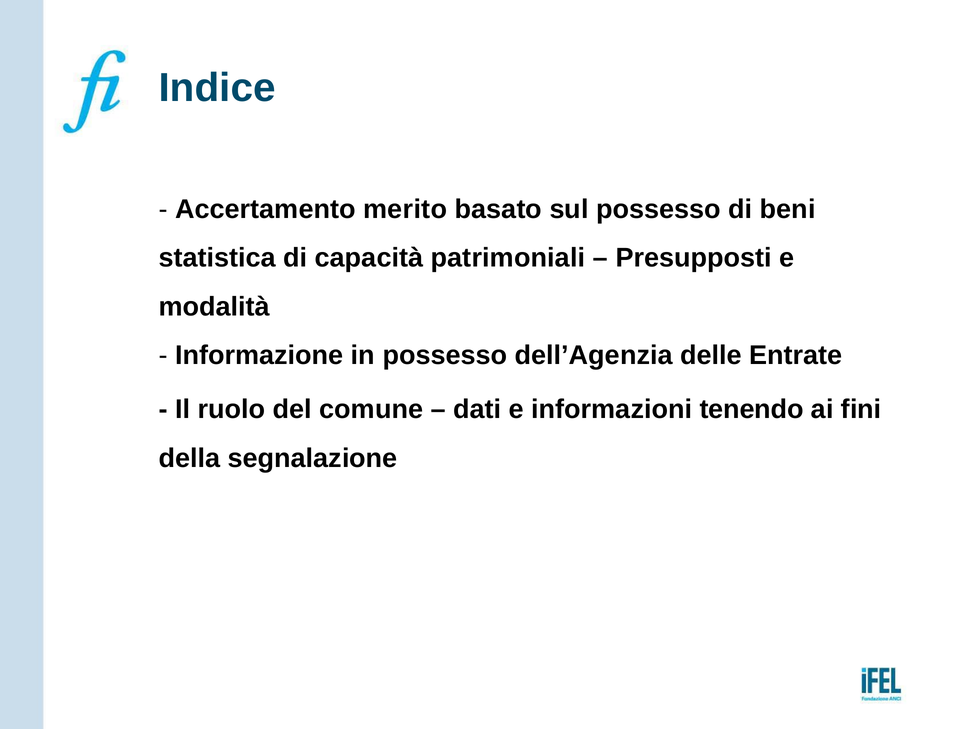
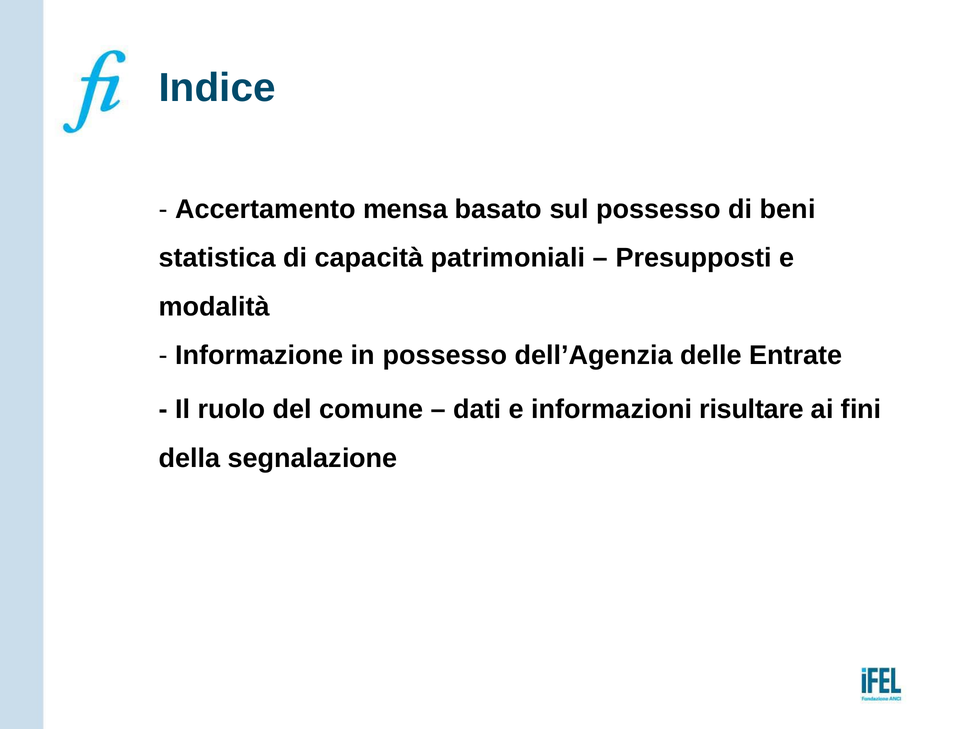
merito: merito -> mensa
tenendo: tenendo -> risultare
